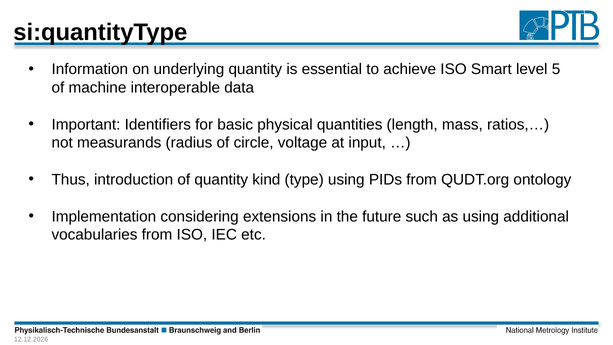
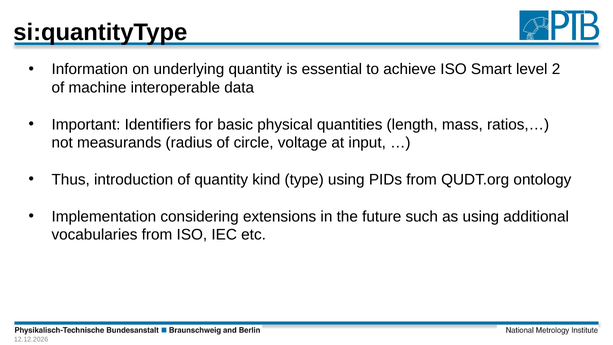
5: 5 -> 2
